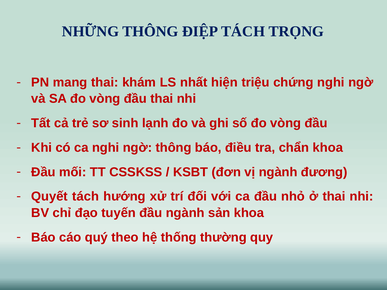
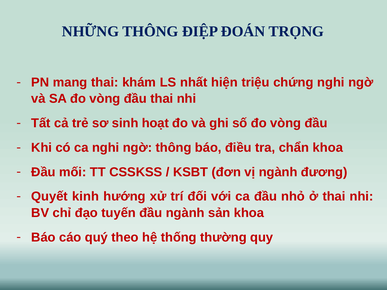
ĐIỆP TÁCH: TÁCH -> ĐOÁN
lạnh: lạnh -> hoạt
Quyết tách: tách -> kinh
